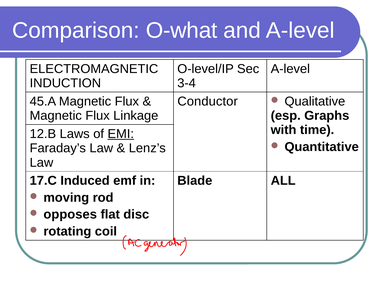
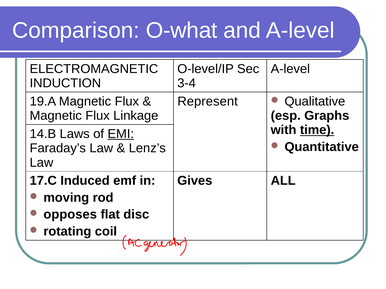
45.A: 45.A -> 19.A
Conductor: Conductor -> Represent
time underline: none -> present
12.B: 12.B -> 14.B
Blade: Blade -> Gives
